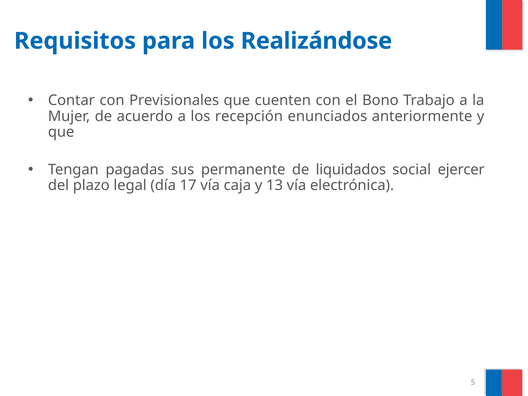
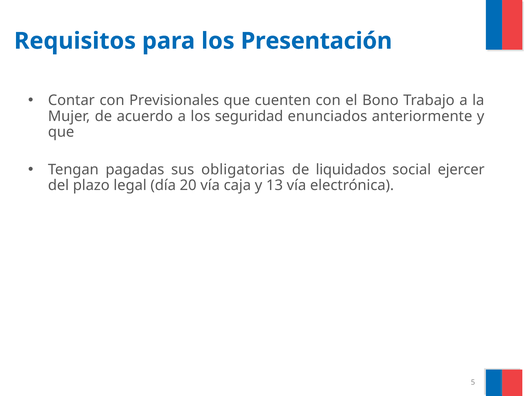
Realizándose: Realizándose -> Presentación
recepción: recepción -> seguridad
permanente: permanente -> obligatorias
17: 17 -> 20
